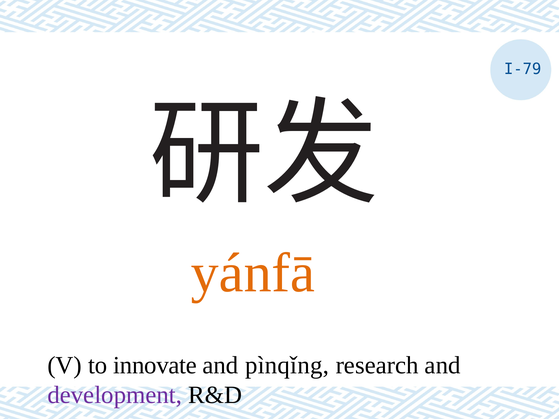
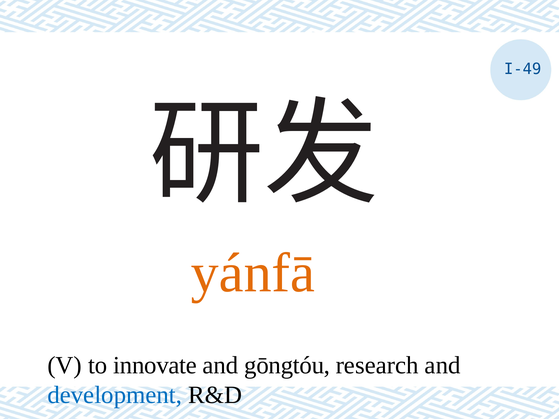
I-79: I-79 -> I-49
pìnqǐng: pìnqǐng -> gōngtóu
development colour: purple -> blue
